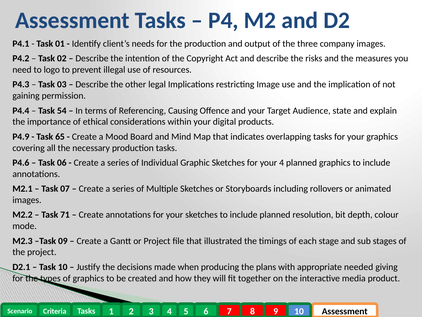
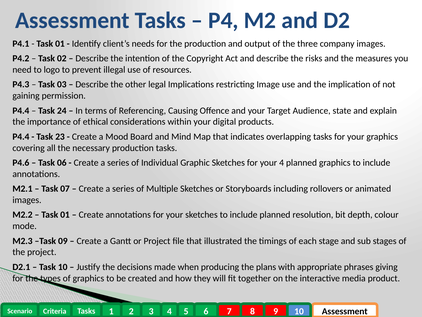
54: 54 -> 24
P4.9 at (21, 136): P4.9 -> P4.4
65: 65 -> 23
71 at (65, 215): 71 -> 01
needed: needed -> phrases
